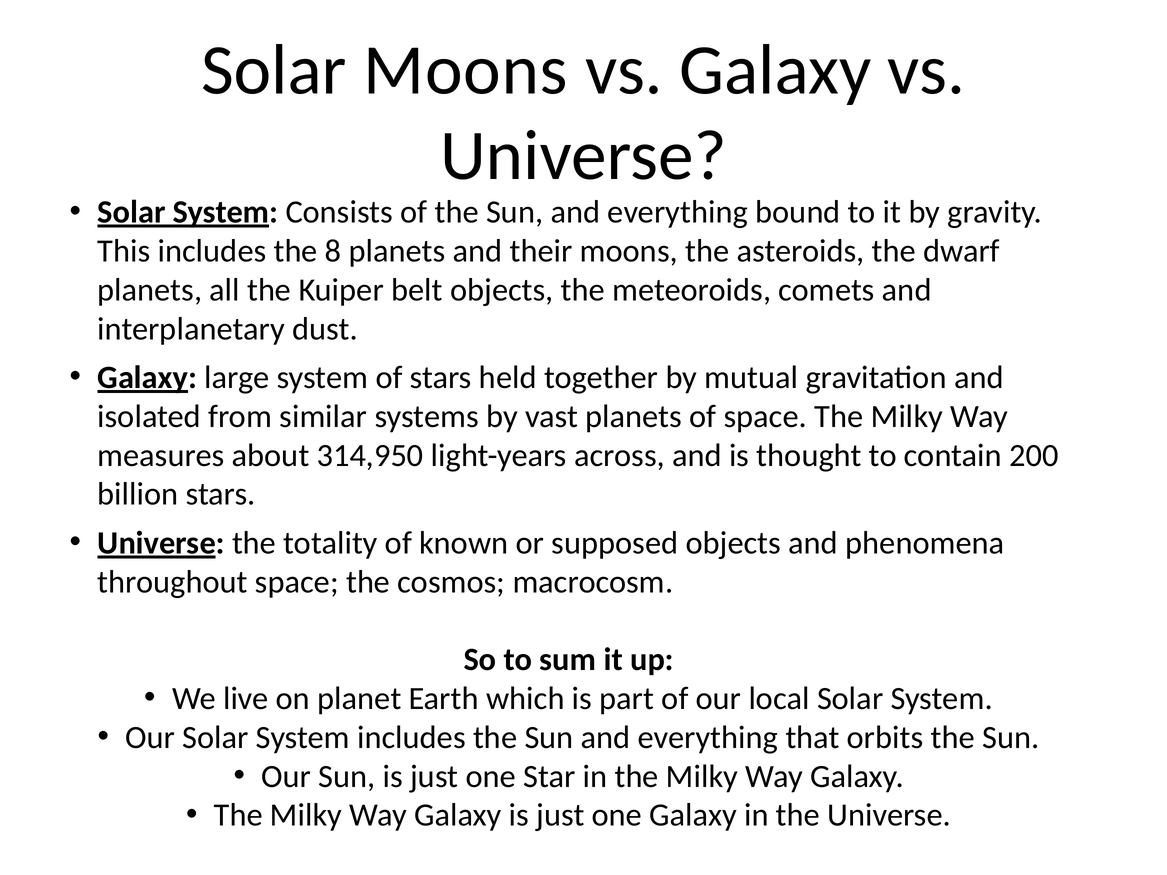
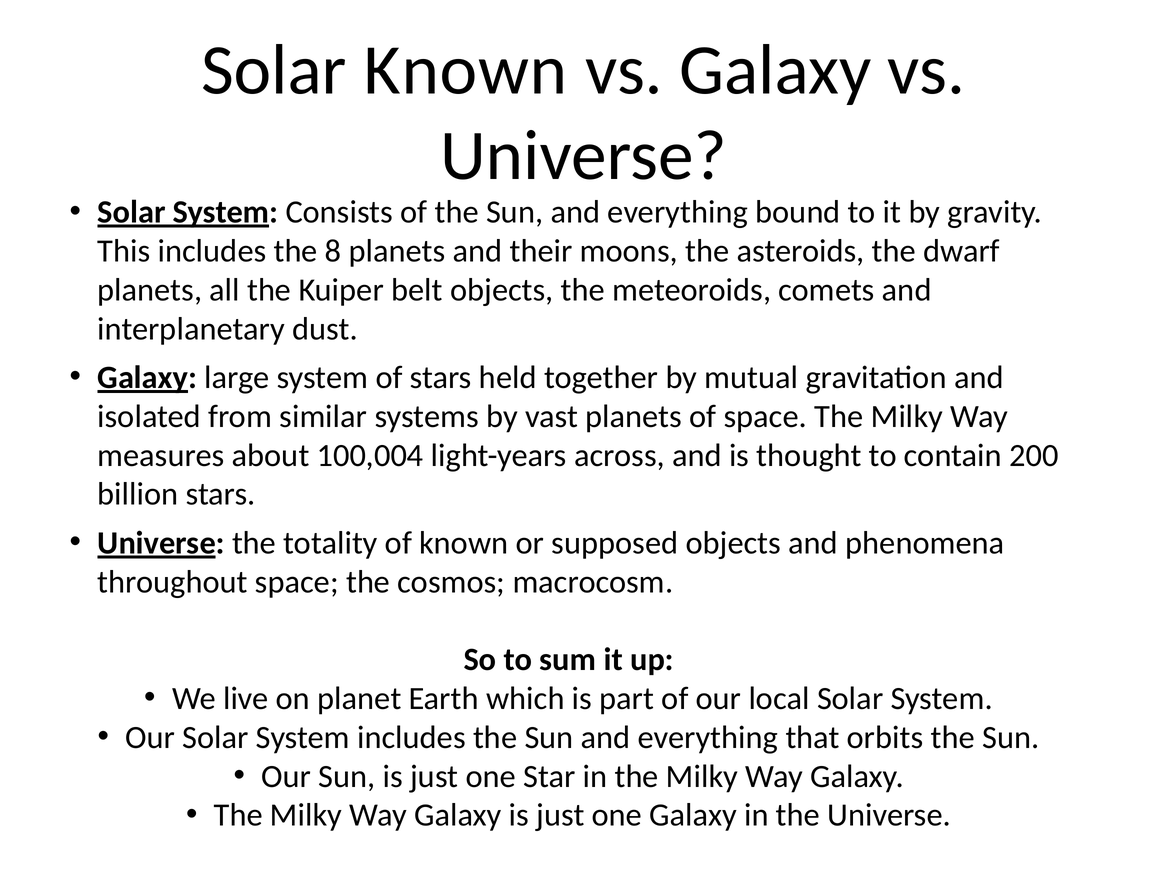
Solar Moons: Moons -> Known
314,950: 314,950 -> 100,004
